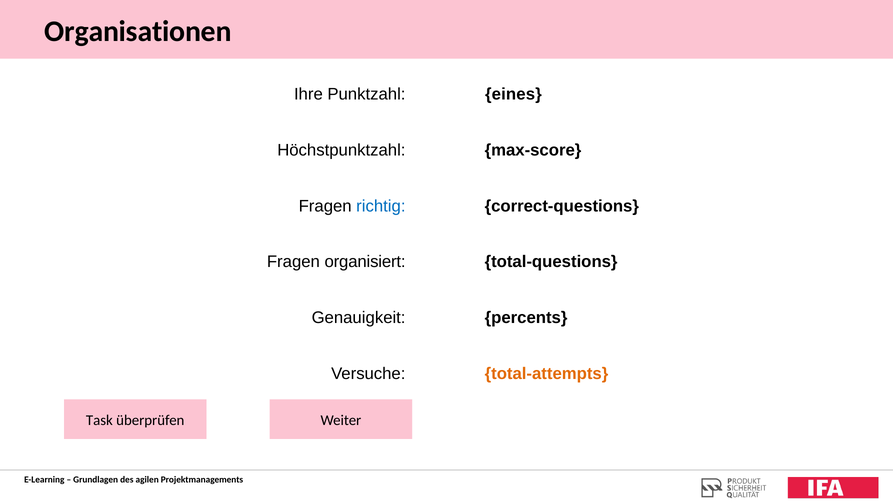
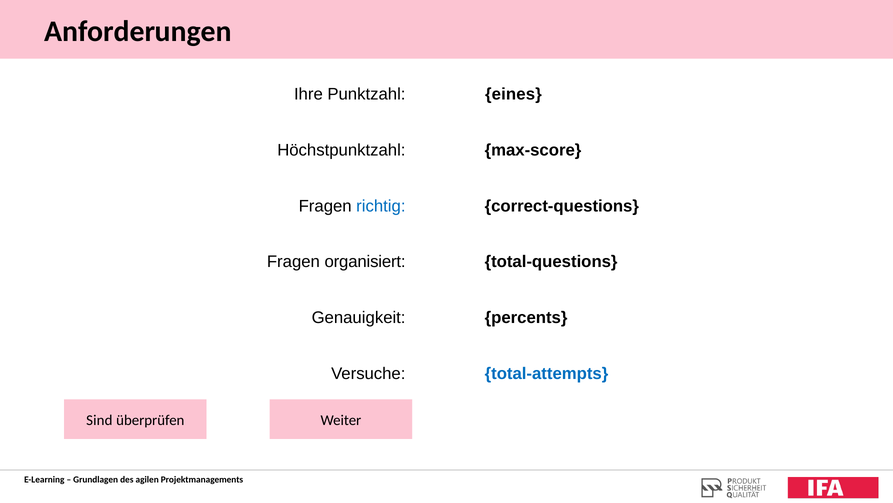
Organisationen: Organisationen -> Anforderungen
total-attempts colour: orange -> blue
Task: Task -> Sind
